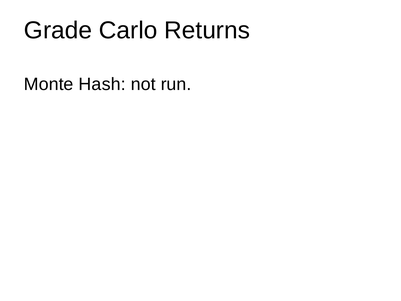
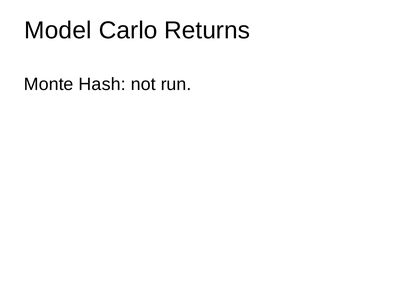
Grade: Grade -> Model
